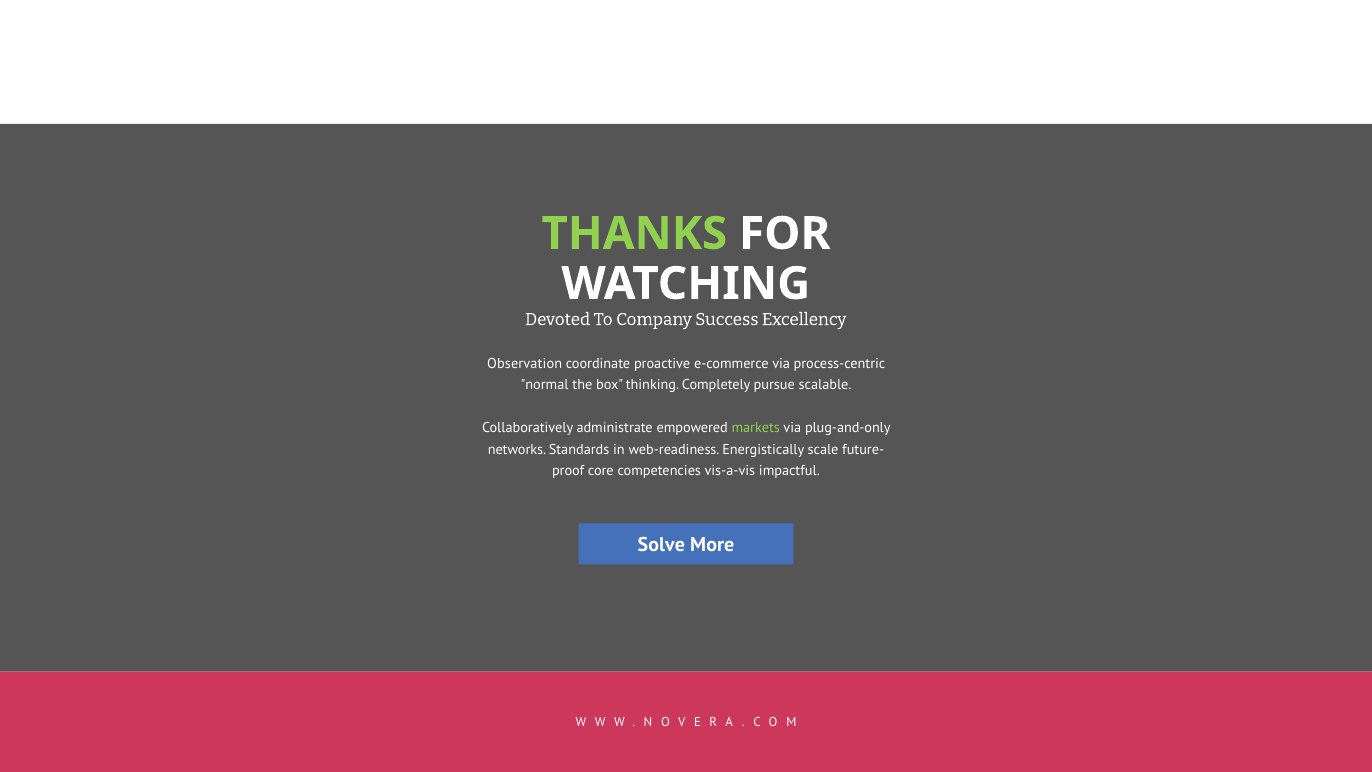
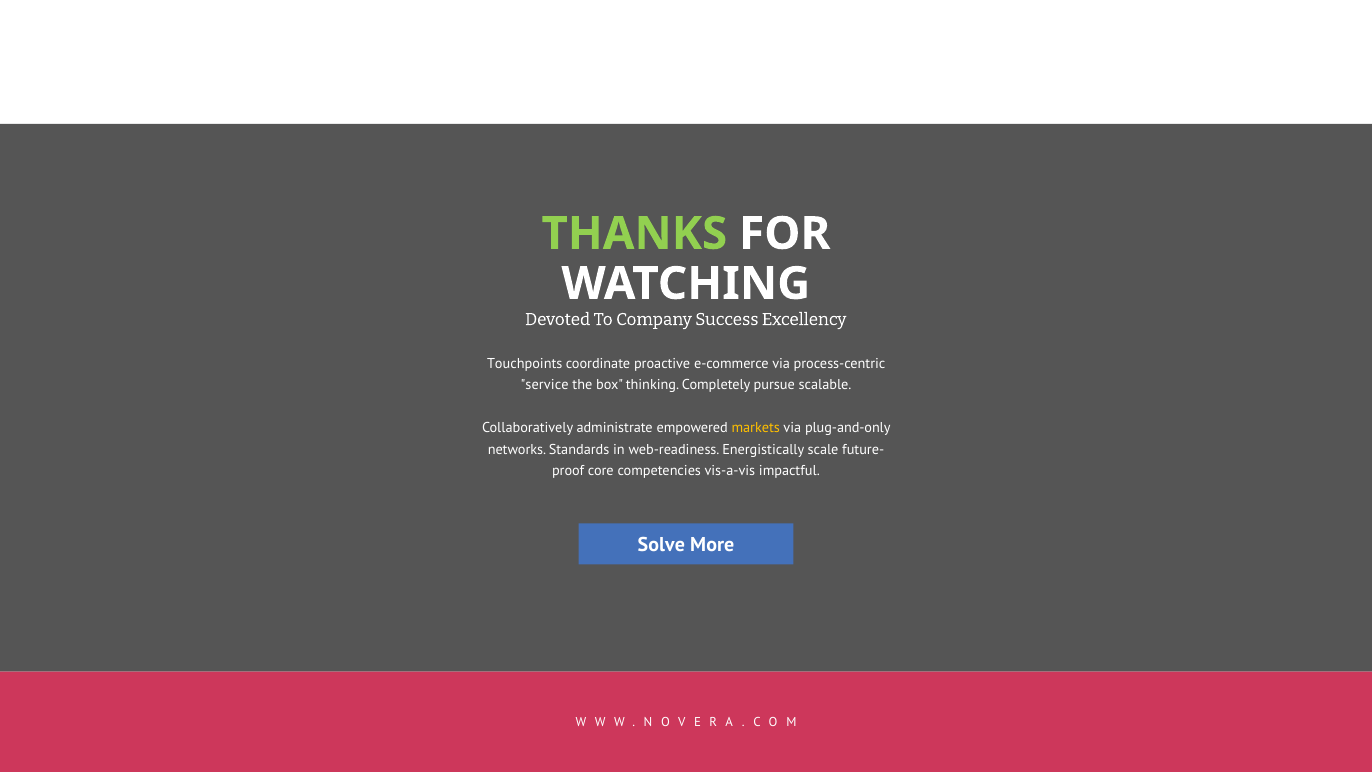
Observation: Observation -> Touchpoints
normal: normal -> service
markets colour: light green -> yellow
